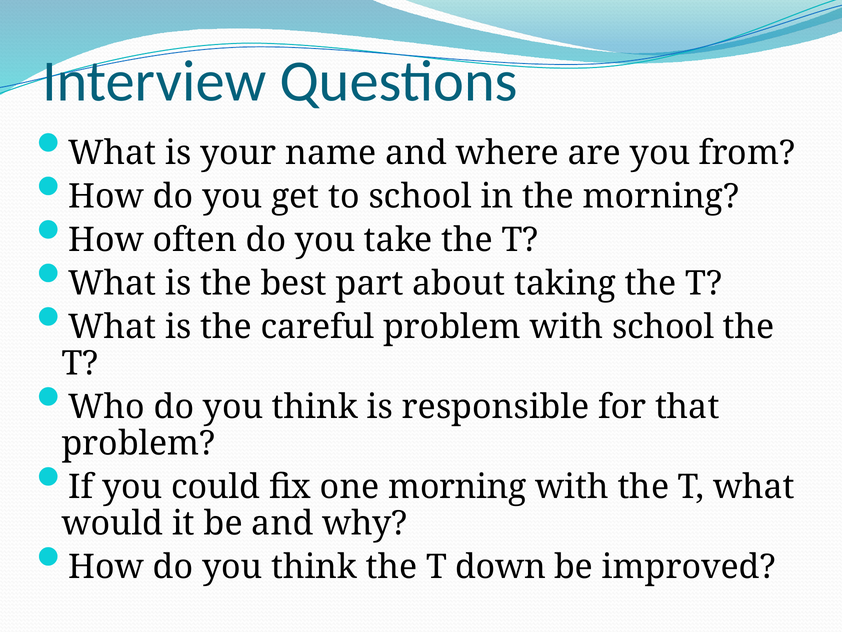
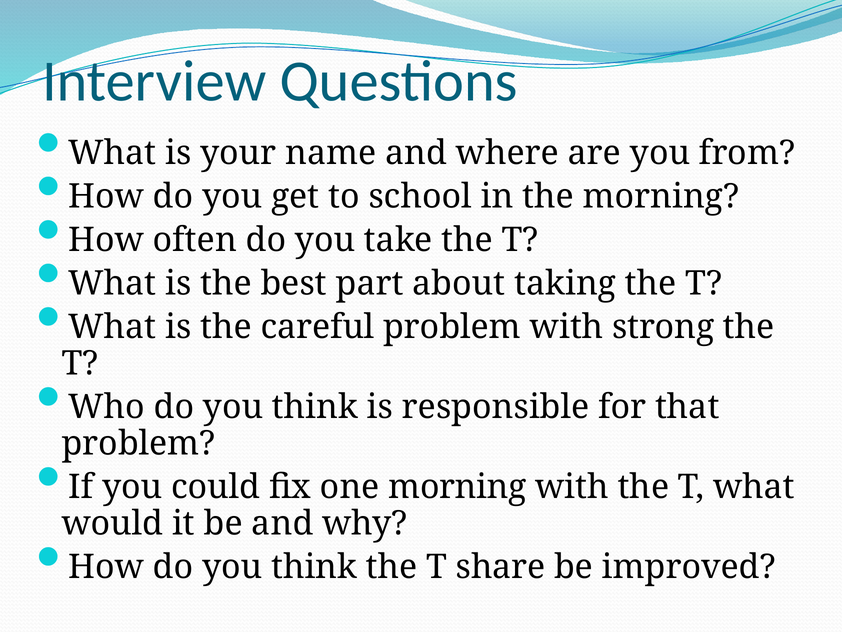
with school: school -> strong
down: down -> share
